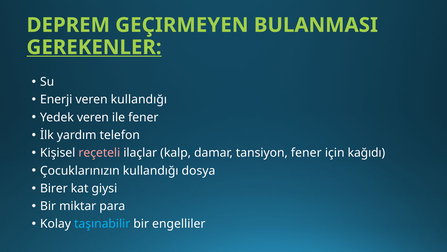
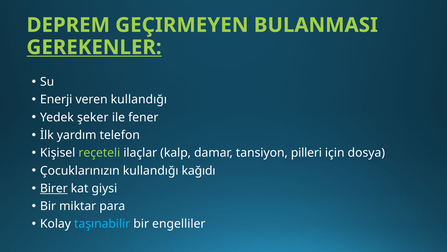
Yedek veren: veren -> şeker
reçeteli colour: pink -> light green
tansiyon fener: fener -> pilleri
kağıdı: kağıdı -> dosya
dosya: dosya -> kağıdı
Birer underline: none -> present
